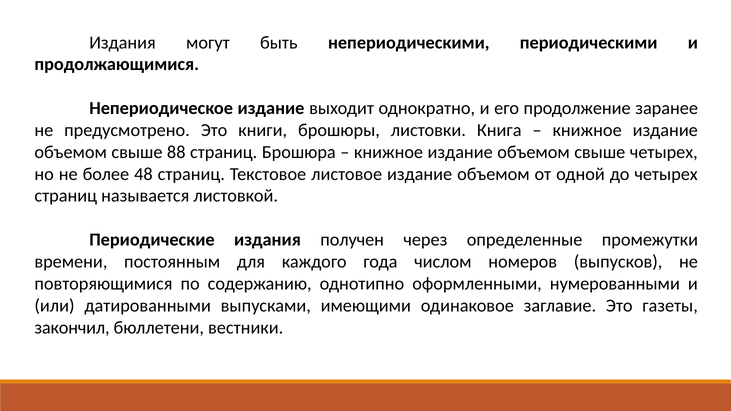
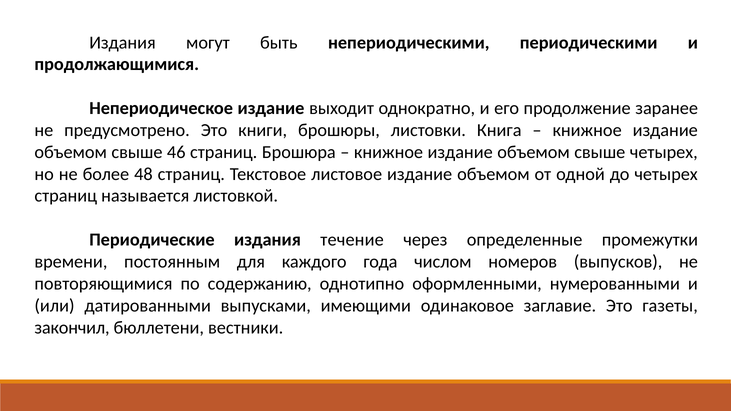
88: 88 -> 46
получен: получен -> течение
